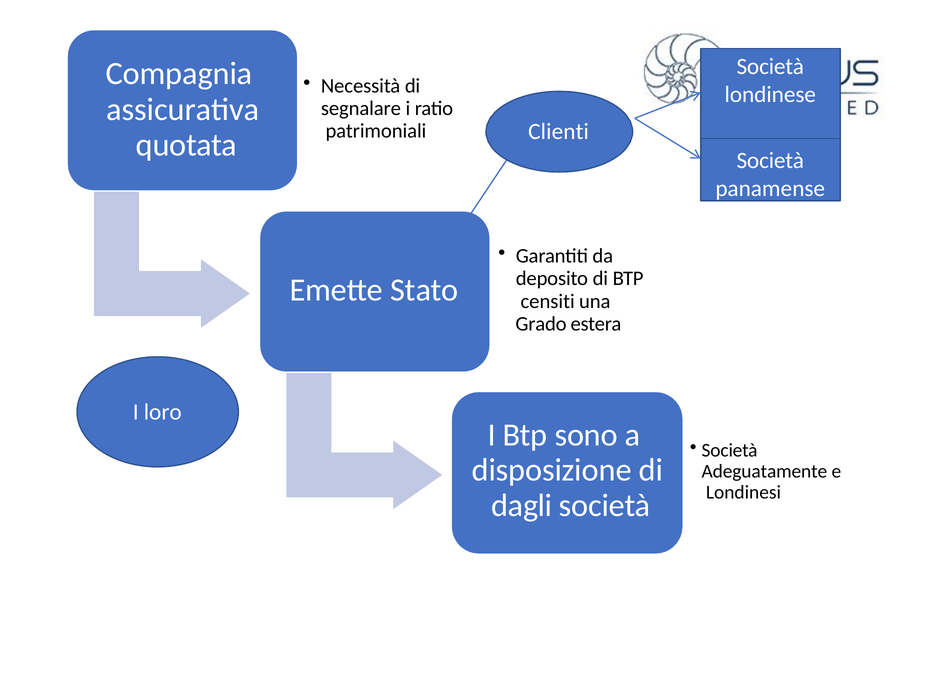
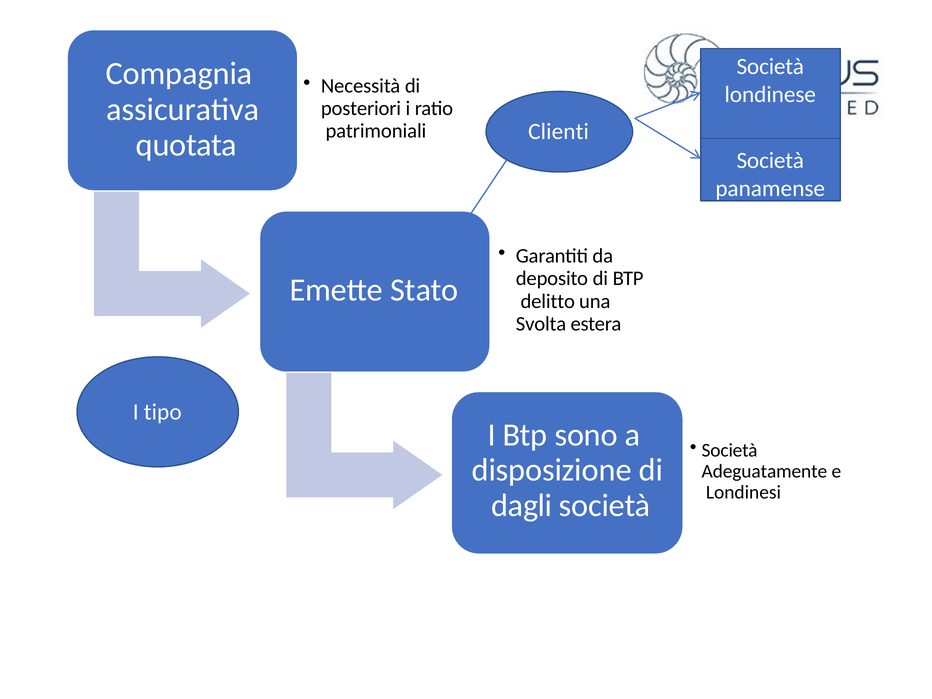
segnalare: segnalare -> posteriori
censiti: censiti -> delitto
Grado: Grado -> Svolta
loro: loro -> tipo
